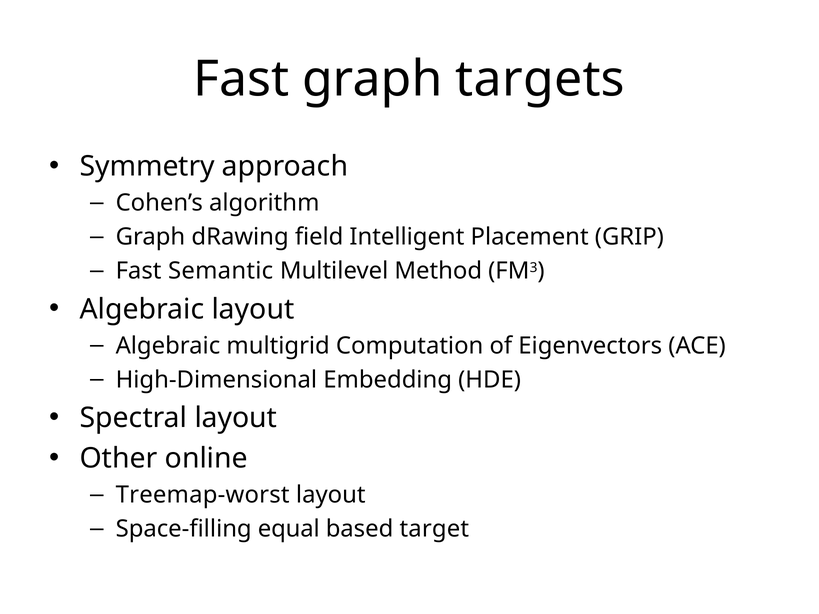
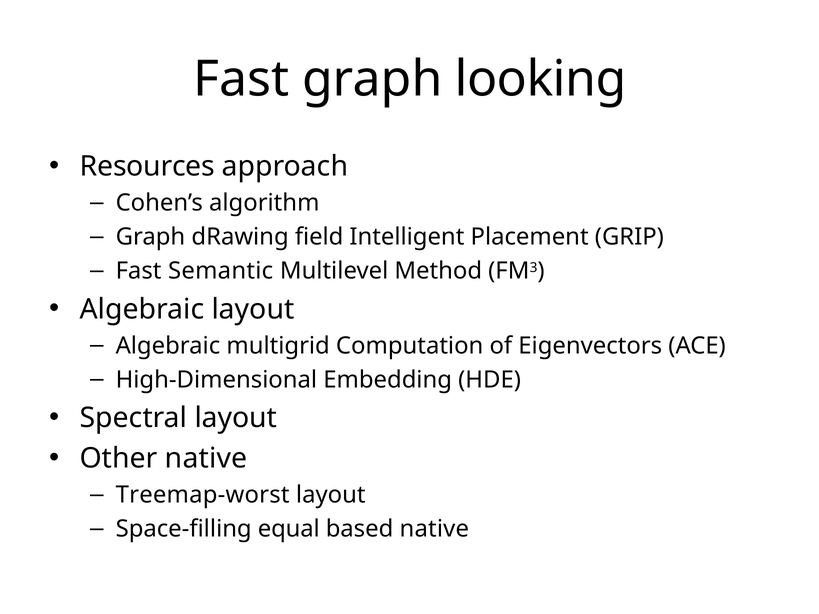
targets: targets -> looking
Symmetry: Symmetry -> Resources
Other online: online -> native
based target: target -> native
